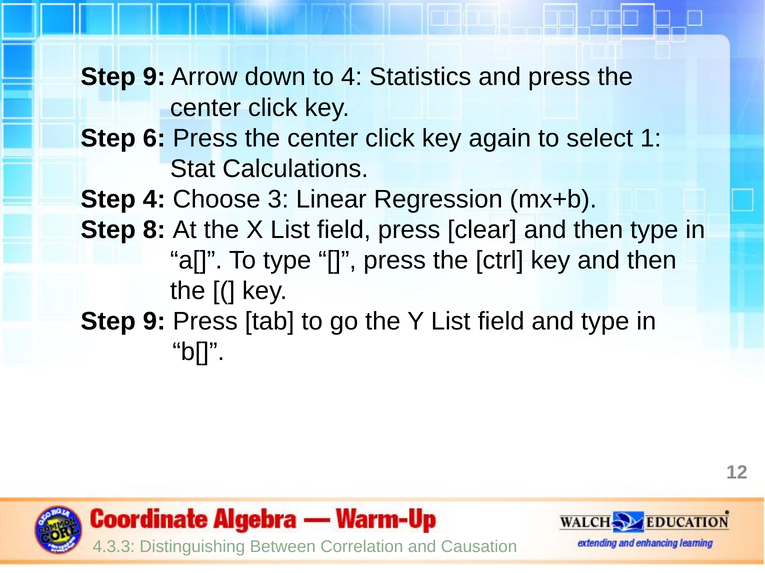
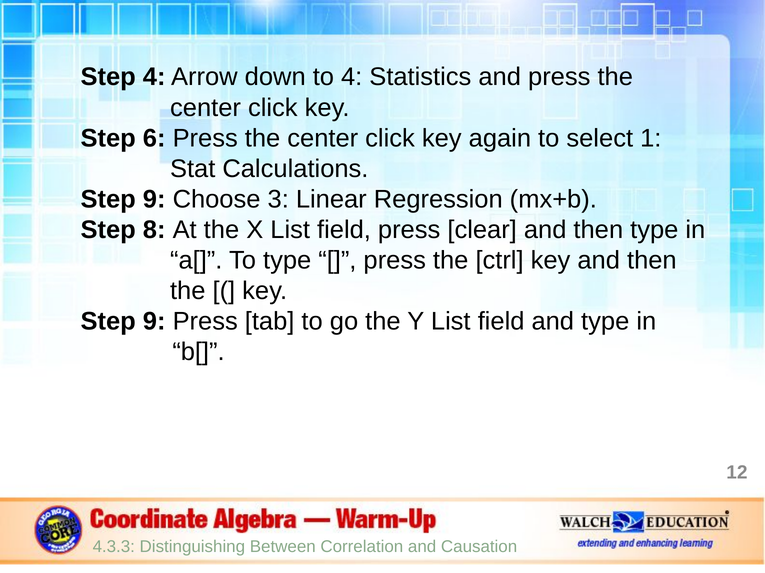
9 at (154, 77): 9 -> 4
4 at (154, 200): 4 -> 9
